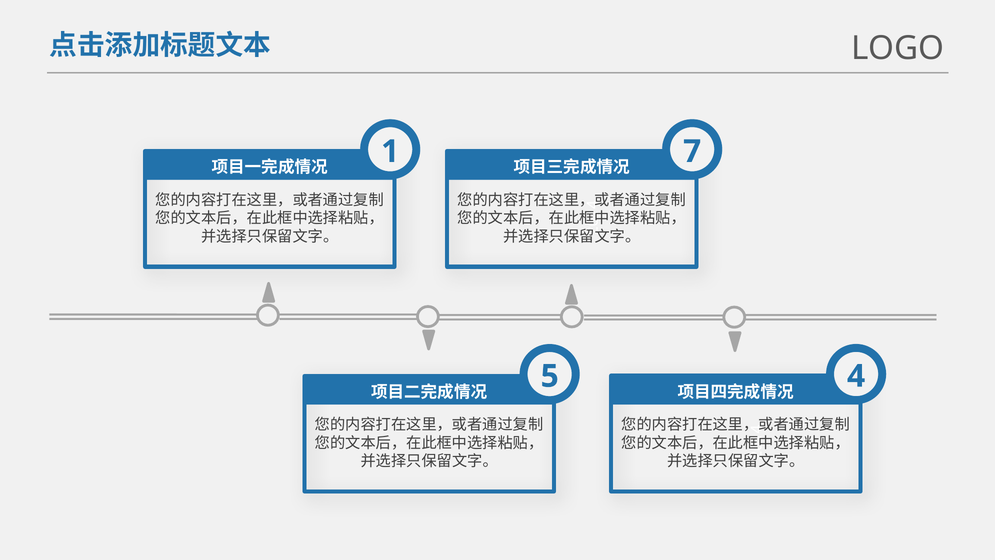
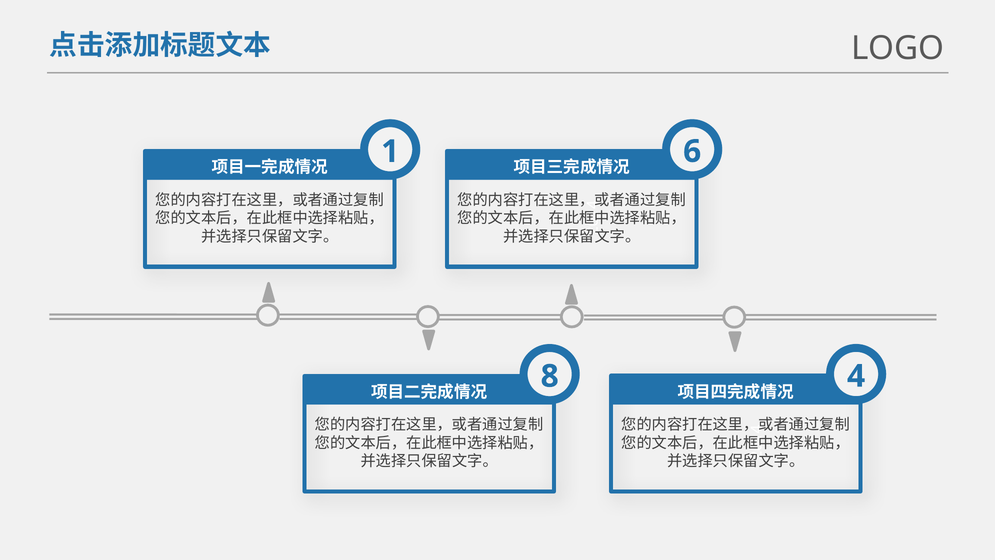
7: 7 -> 6
5: 5 -> 8
